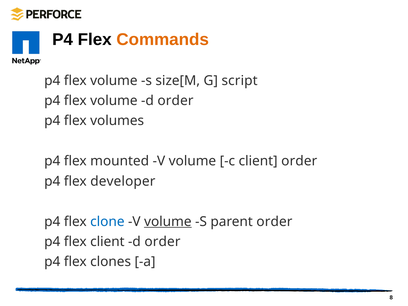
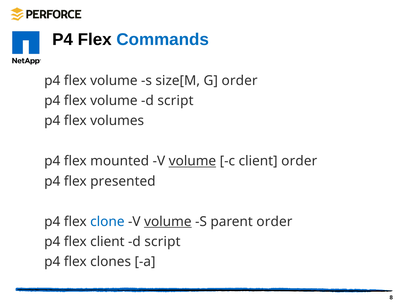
Commands colour: orange -> blue
G script: script -> order
volume d order: order -> script
volume at (192, 161) underline: none -> present
developer: developer -> presented
order at (162, 242): order -> script
